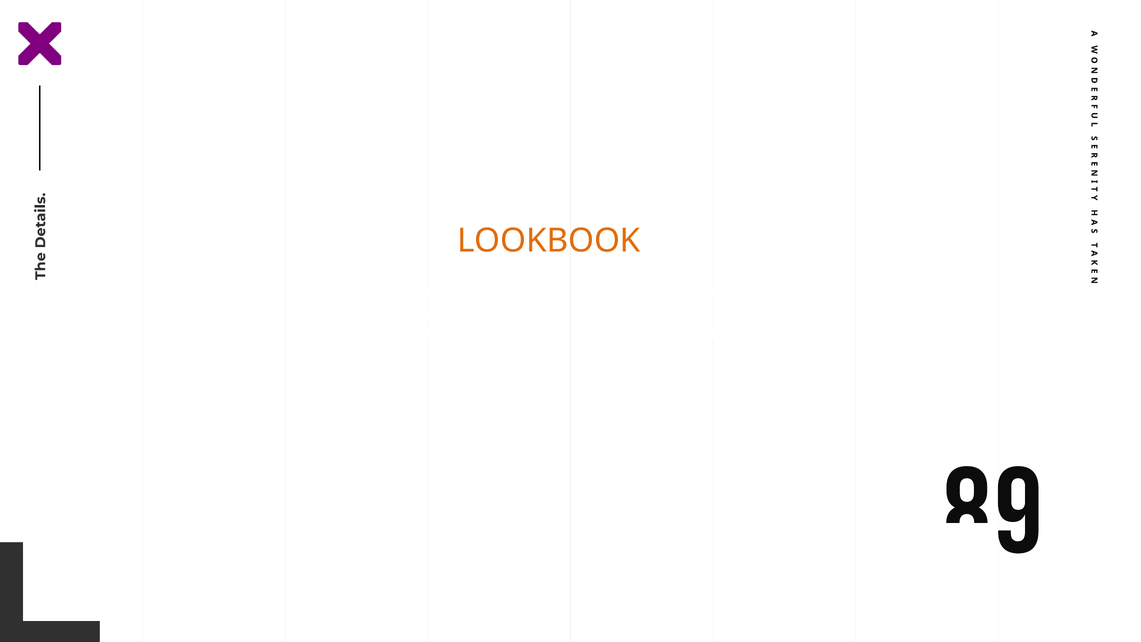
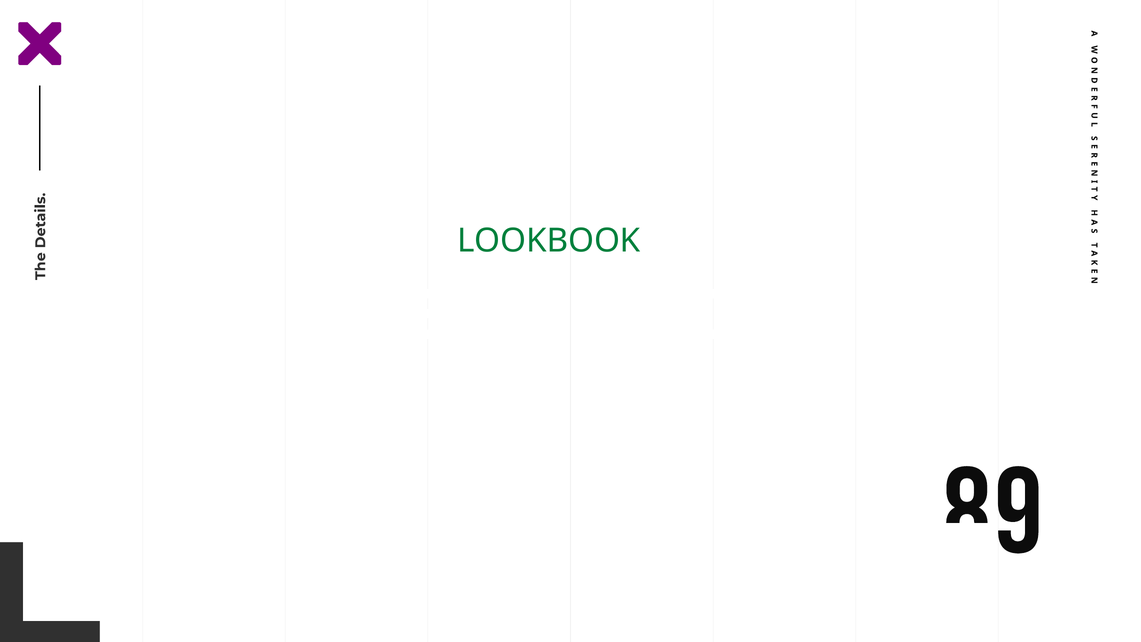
LOOKBOOK colour: orange -> green
